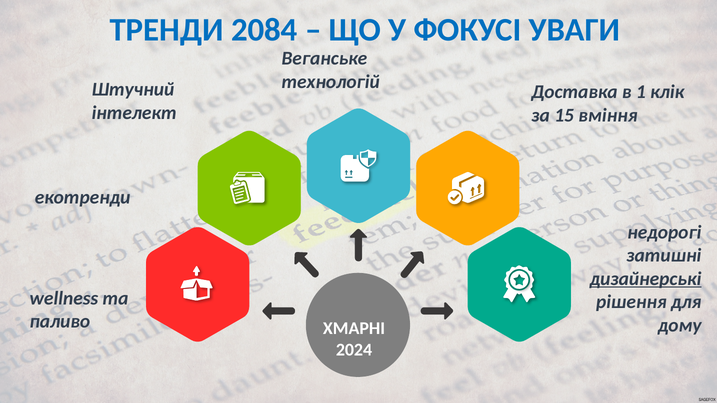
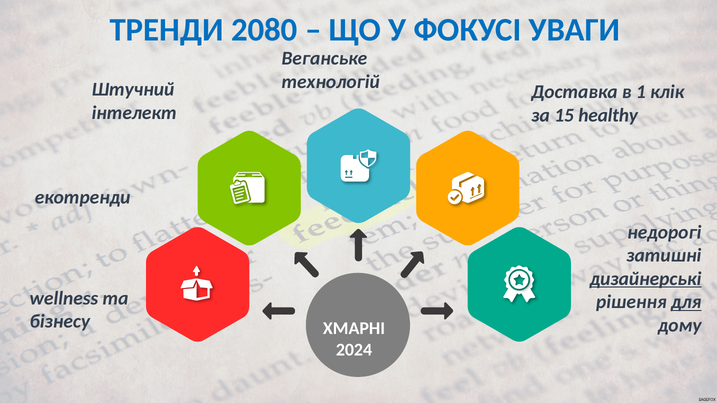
2084: 2084 -> 2080
вміння: вміння -> healthy
для underline: none -> present
паливо: паливо -> бізнесу
